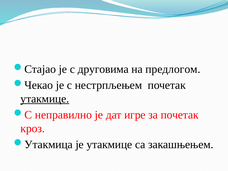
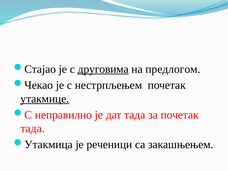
друговима underline: none -> present
дат игре: игре -> тада
кроз at (33, 128): кроз -> тада
је утакмице: утакмице -> реченици
